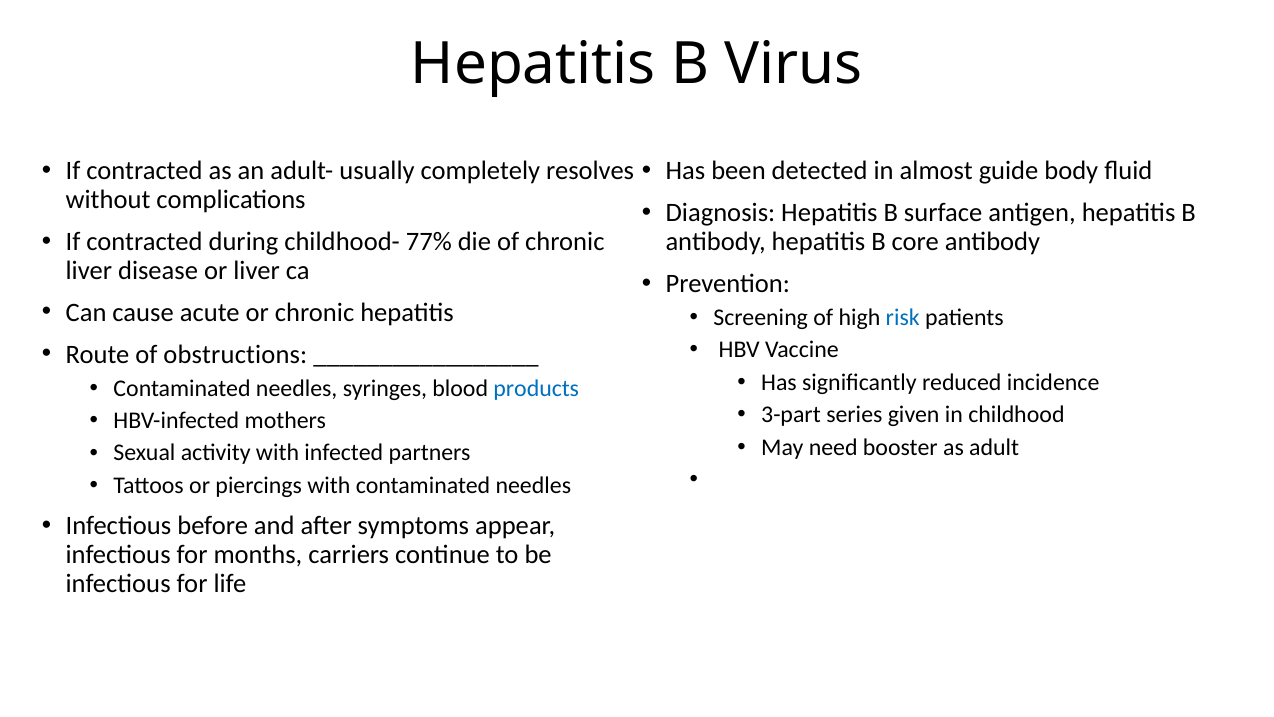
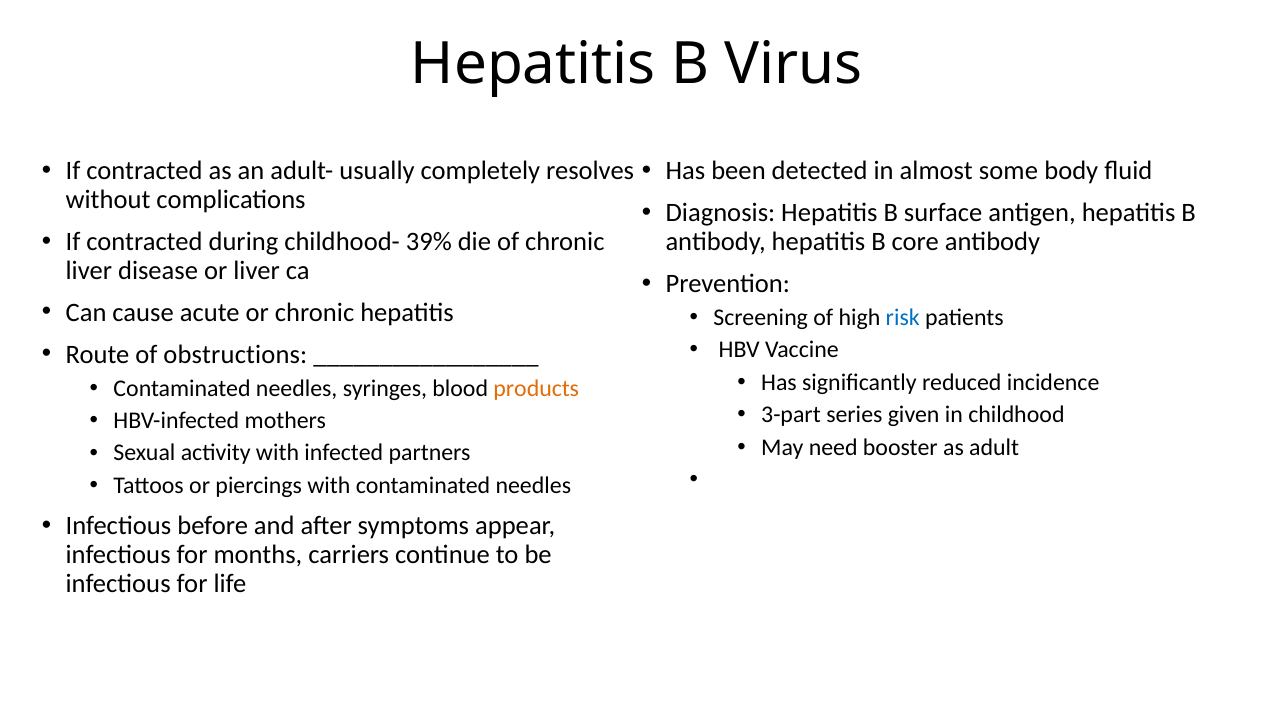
guide: guide -> some
77%: 77% -> 39%
products colour: blue -> orange
